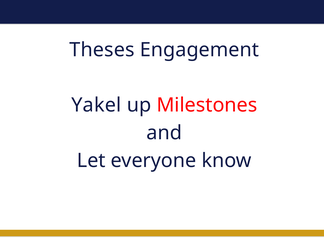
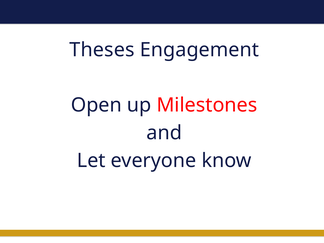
Yakel: Yakel -> Open
